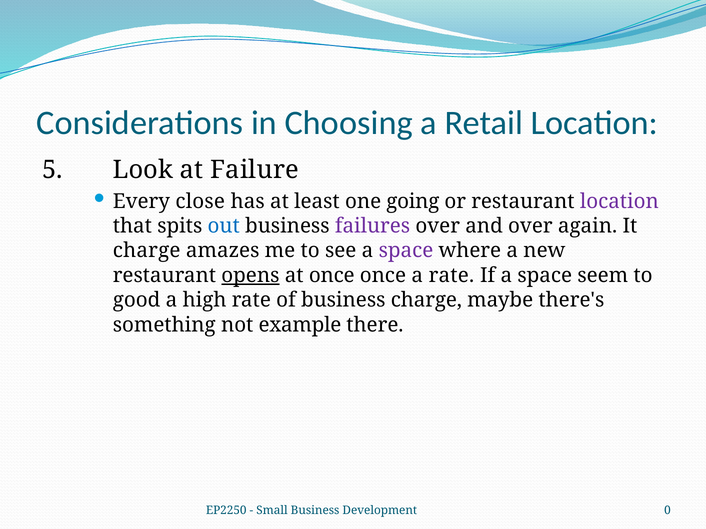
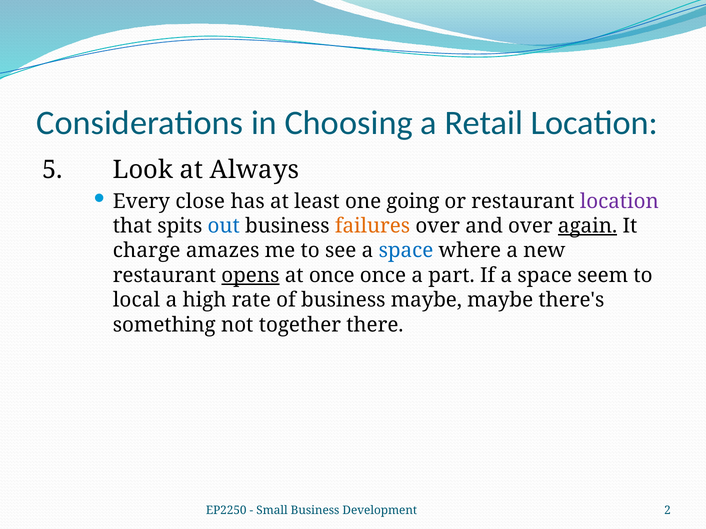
Failure: Failure -> Always
failures colour: purple -> orange
again underline: none -> present
space at (406, 251) colour: purple -> blue
a rate: rate -> part
good: good -> local
business charge: charge -> maybe
example: example -> together
0: 0 -> 2
